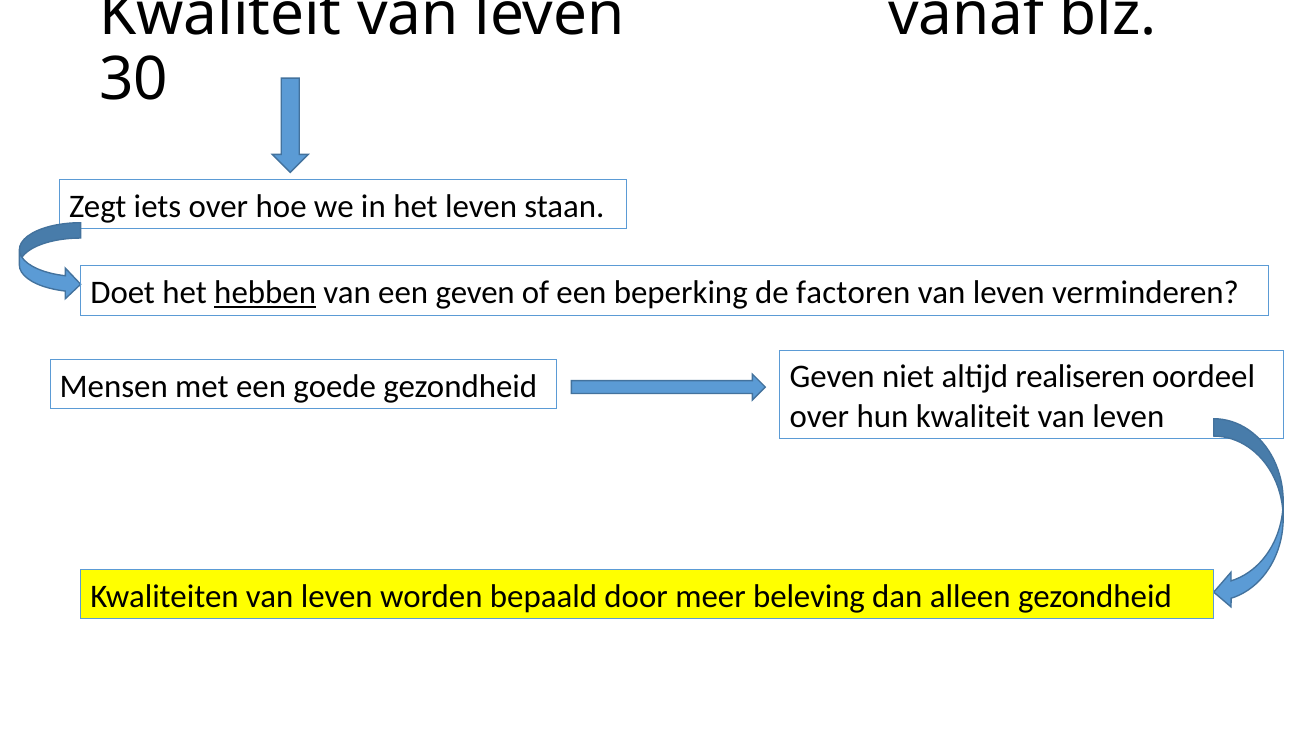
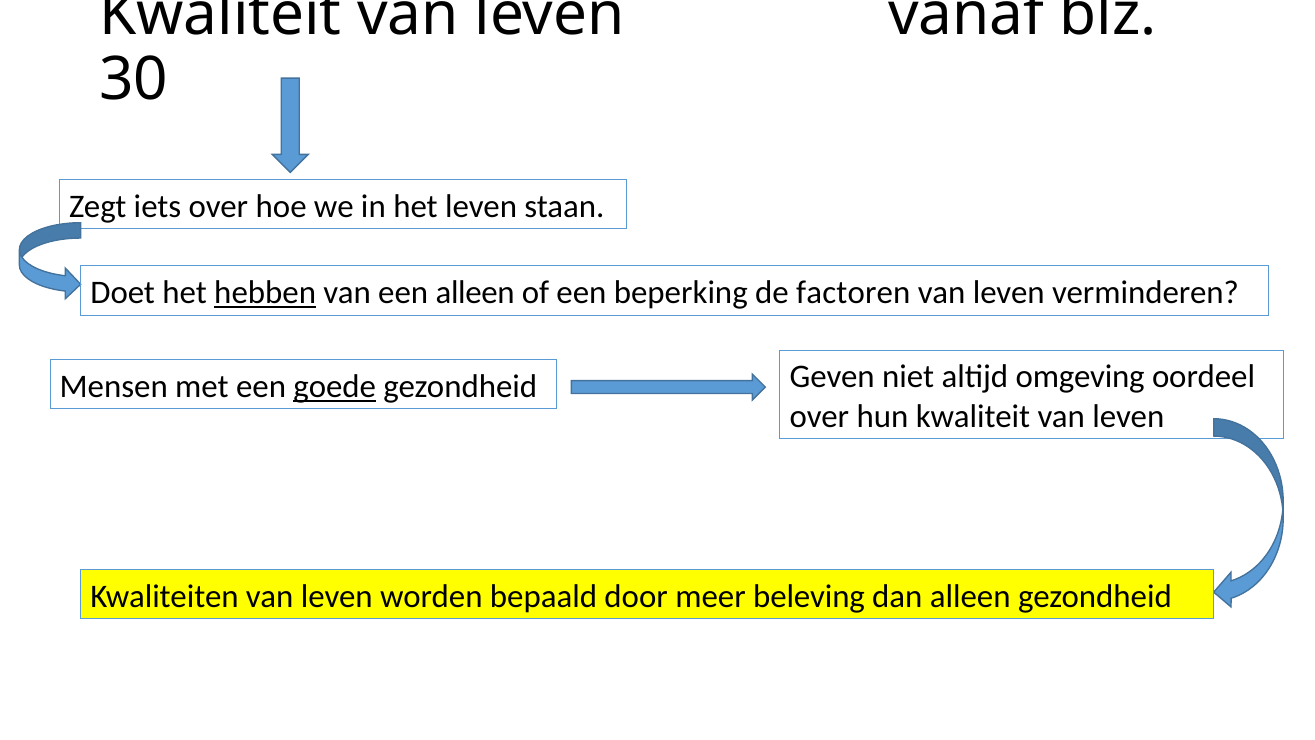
een geven: geven -> alleen
goede underline: none -> present
realiseren: realiseren -> omgeving
